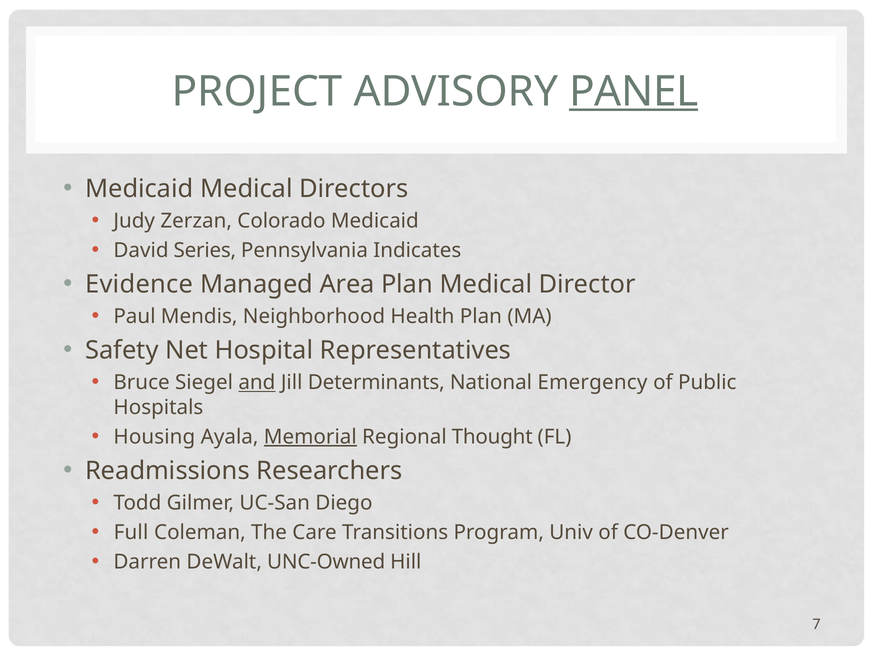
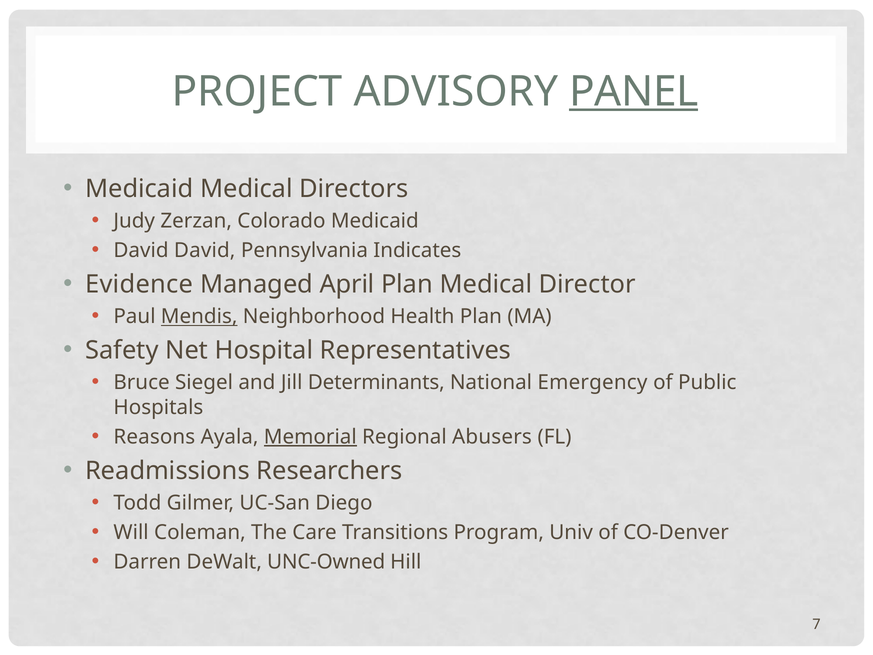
David Series: Series -> David
Area: Area -> April
Mendis underline: none -> present
and underline: present -> none
Housing: Housing -> Reasons
Thought: Thought -> Abusers
Full: Full -> Will
